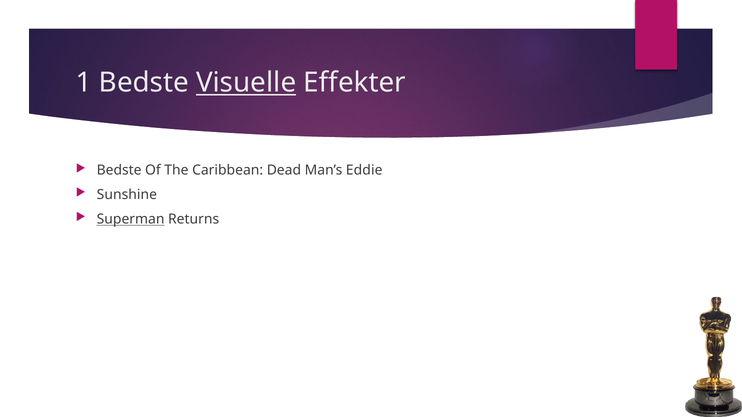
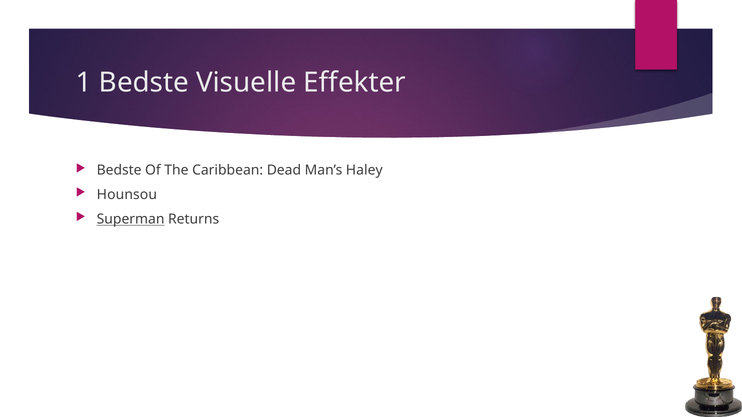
Visuelle underline: present -> none
Eddie: Eddie -> Haley
Sunshine: Sunshine -> Hounsou
